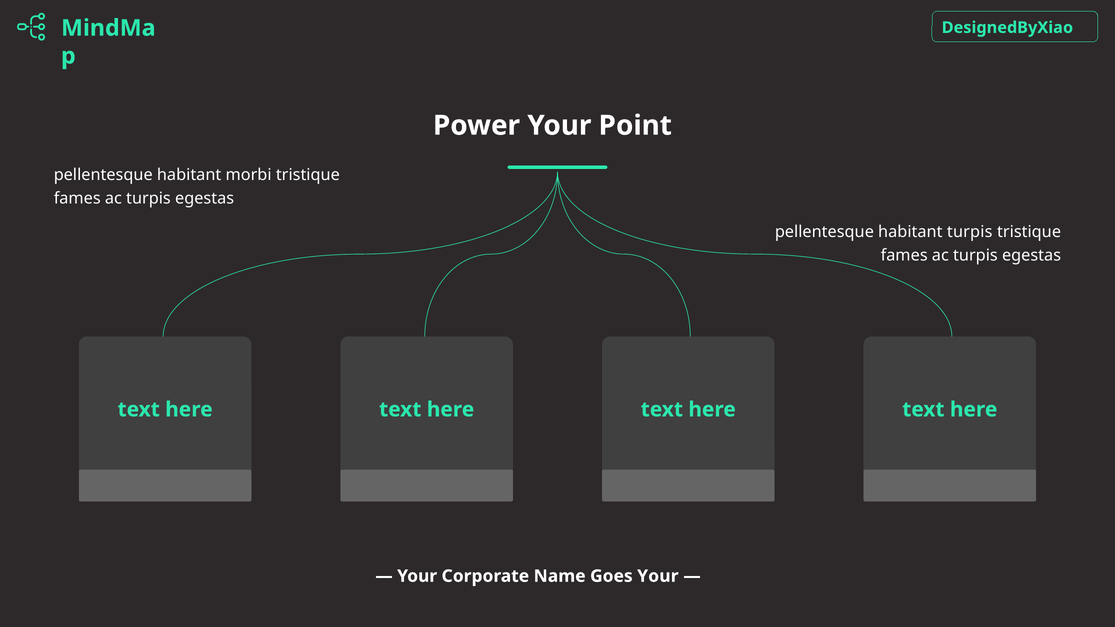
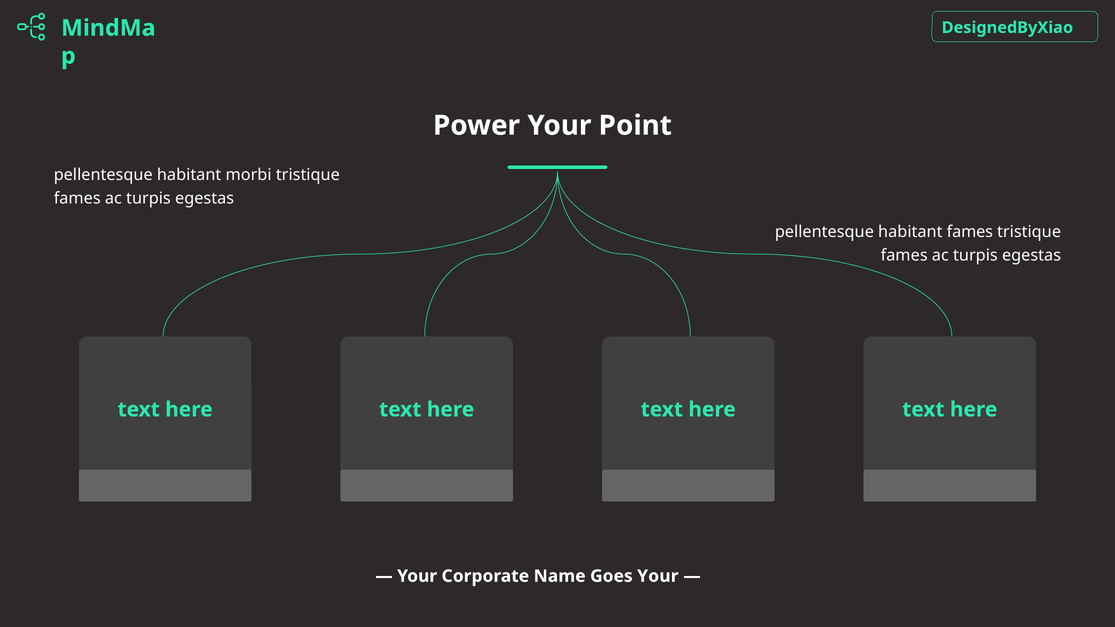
habitant turpis: turpis -> fames
